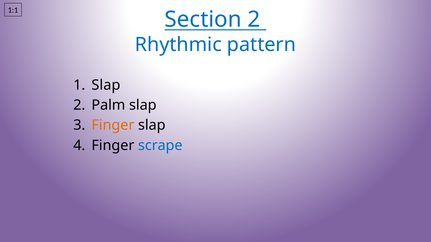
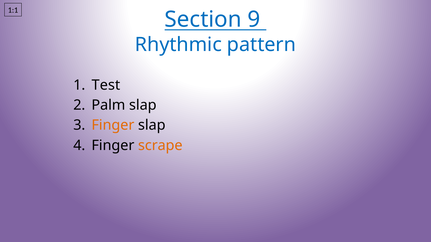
Section 2: 2 -> 9
1 Slap: Slap -> Test
scrape colour: blue -> orange
